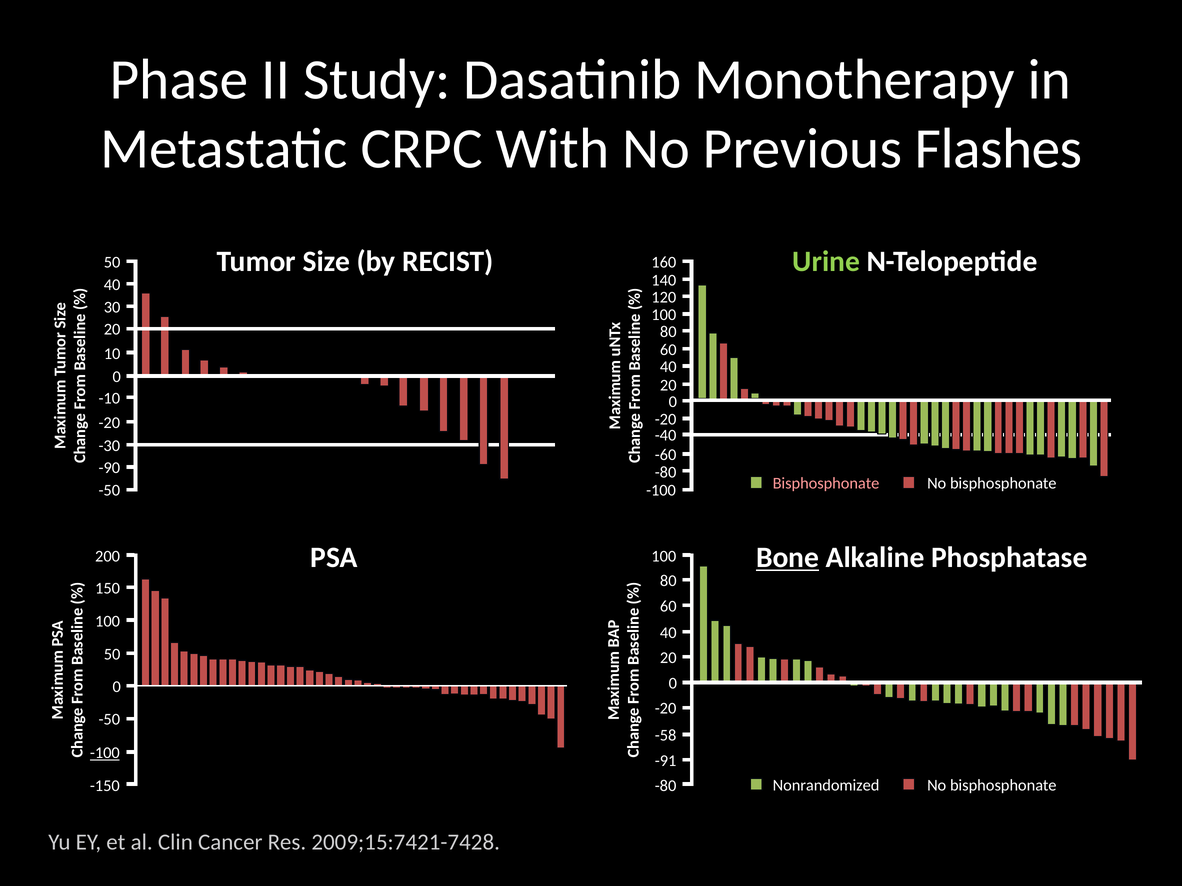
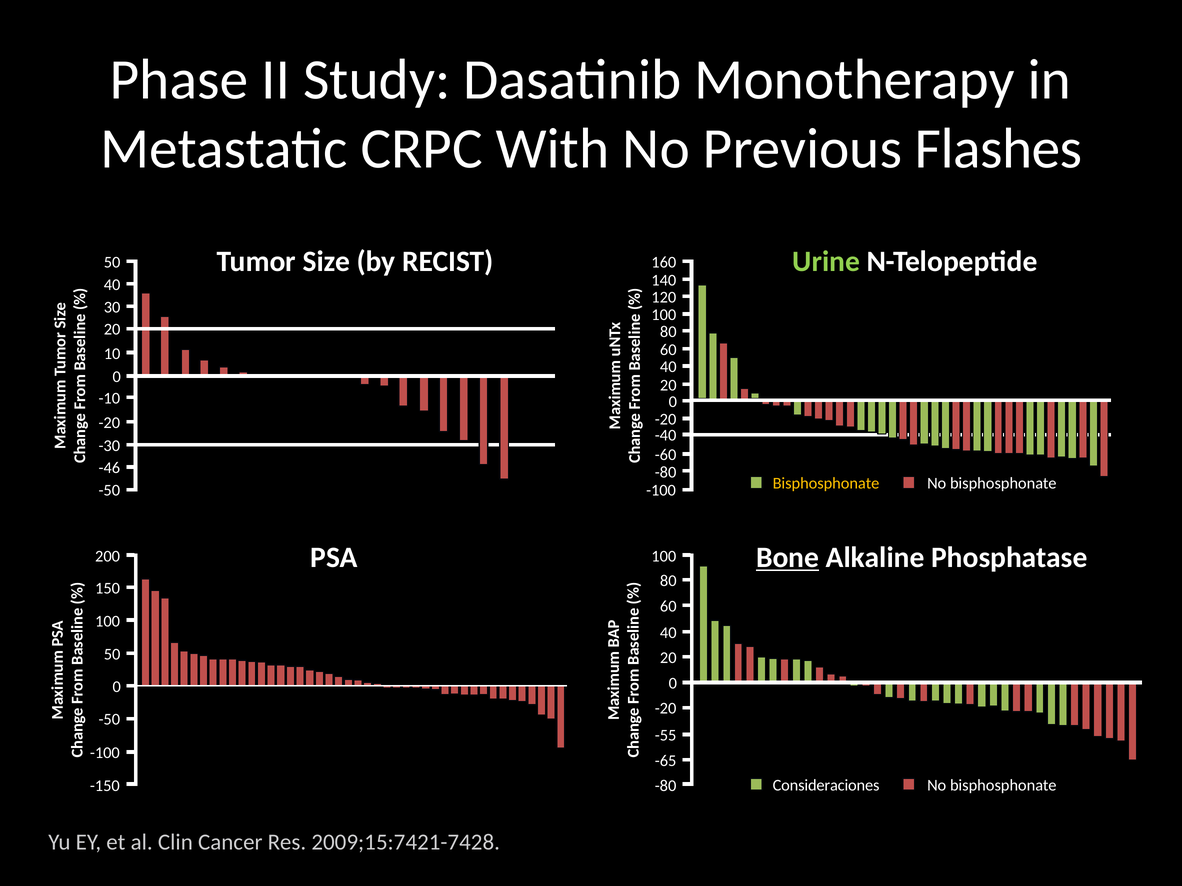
-90: -90 -> -46
Bisphosphonate at (826, 484) colour: pink -> yellow
-58: -58 -> -55
-100 at (105, 753) underline: present -> none
-91: -91 -> -65
Nonrandomized: Nonrandomized -> Consideraciones
